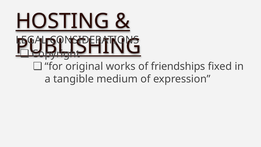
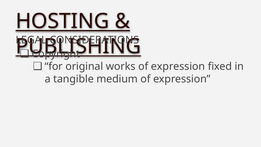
works of friendships: friendships -> expression
